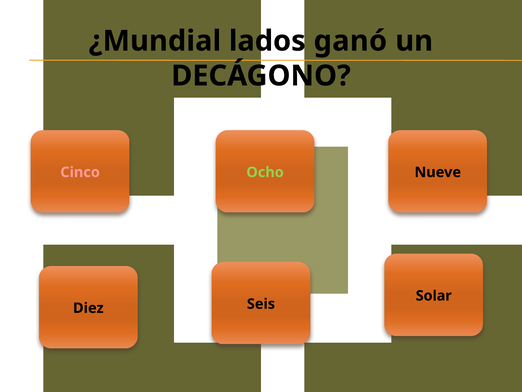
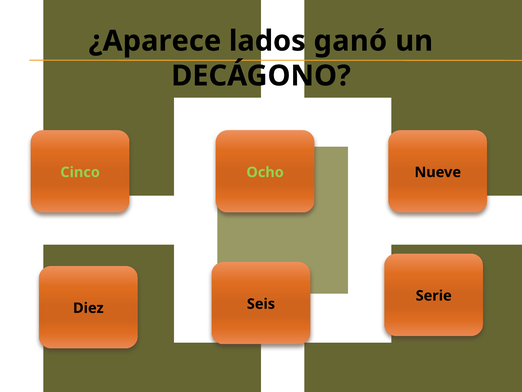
¿Mundial: ¿Mundial -> ¿Aparece
Cinco colour: pink -> light green
Solar: Solar -> Serie
